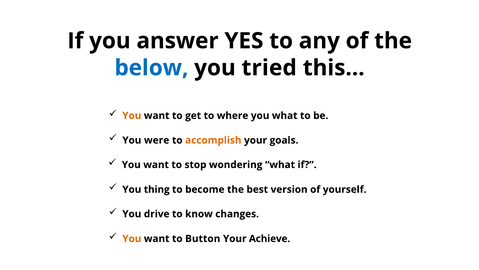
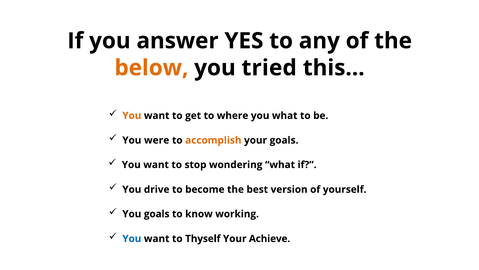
below colour: blue -> orange
thing: thing -> drive
You drive: drive -> goals
changes: changes -> working
You at (132, 238) colour: orange -> blue
Button: Button -> Thyself
